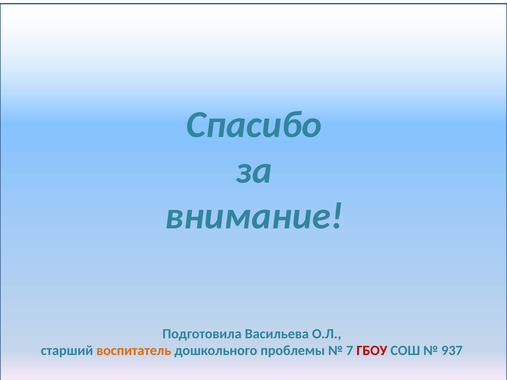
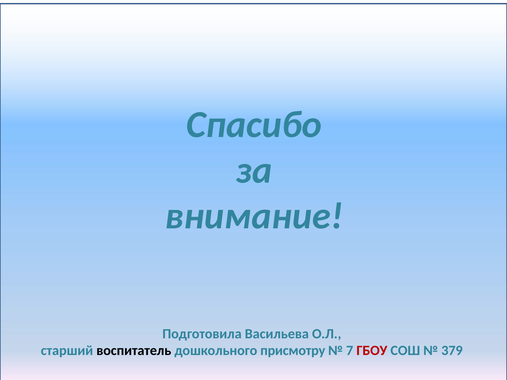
воспитатель colour: orange -> black
проблемы: проблемы -> присмотру
937: 937 -> 379
